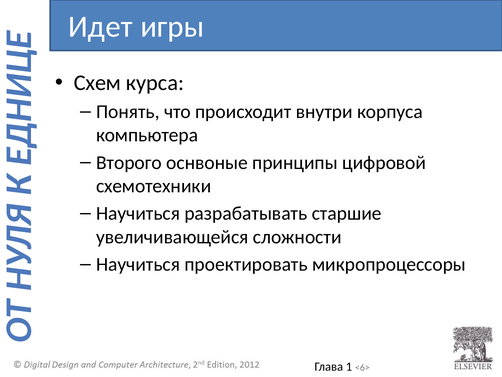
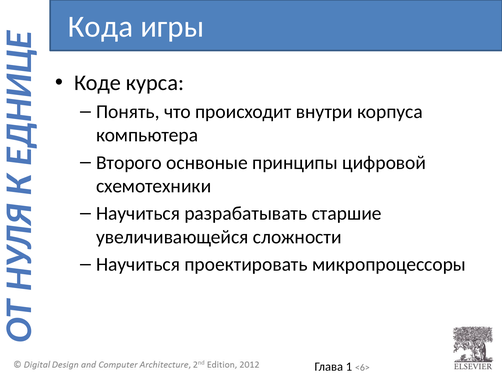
Идет: Идет -> Кода
Схем: Схем -> Коде
